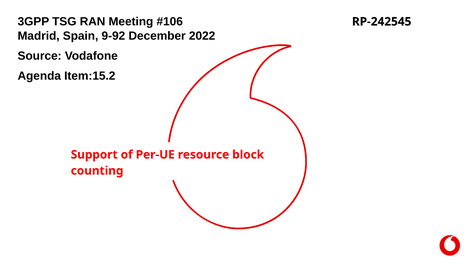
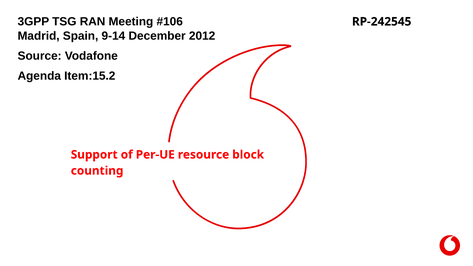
9-92: 9-92 -> 9-14
2022: 2022 -> 2012
